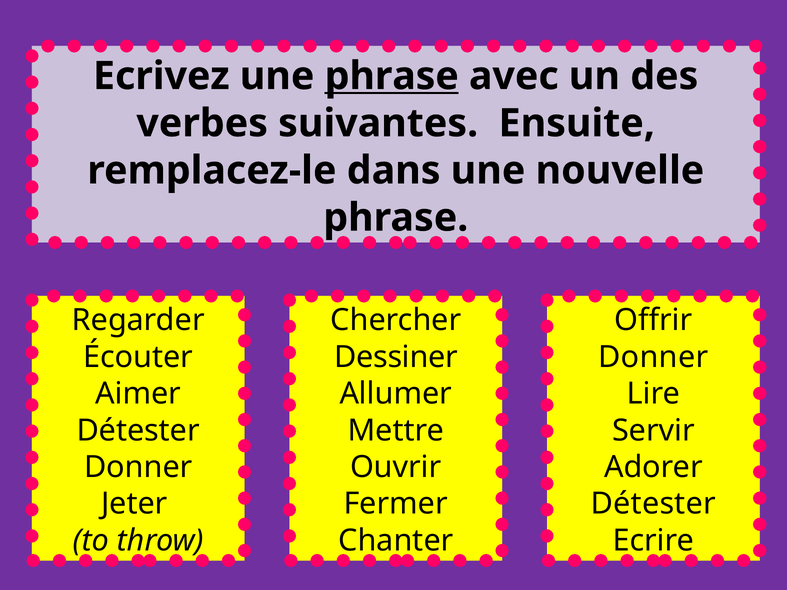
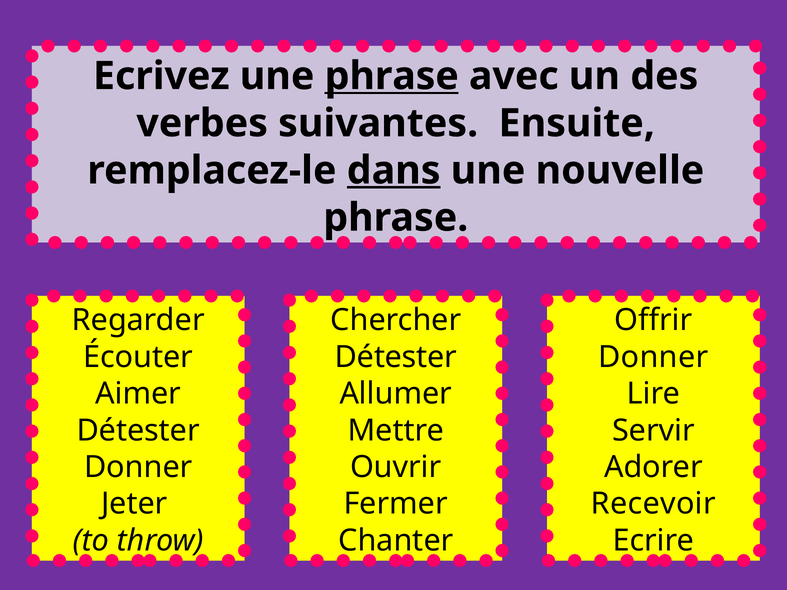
dans underline: none -> present
Dessiner at (396, 357): Dessiner -> Détester
Détester at (653, 504): Détester -> Recevoir
